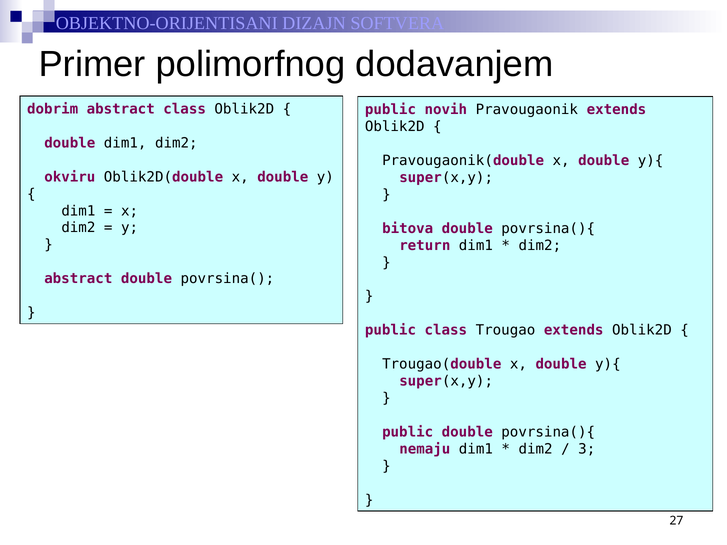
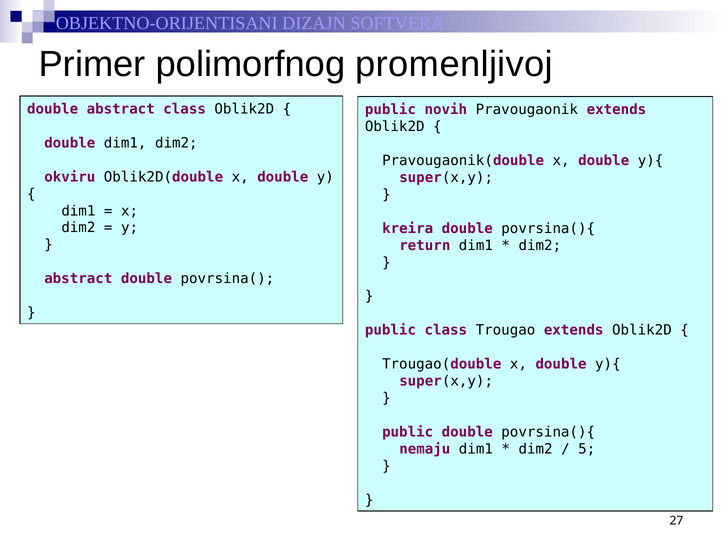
dodavanjem: dodavanjem -> promenljivoj
dobrim at (53, 109): dobrim -> double
bitova: bitova -> kreira
3: 3 -> 5
